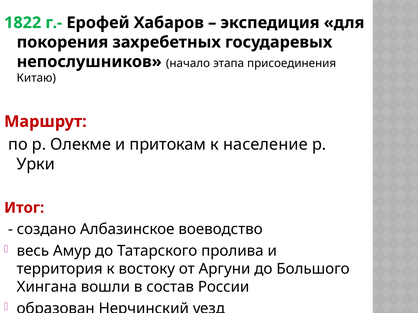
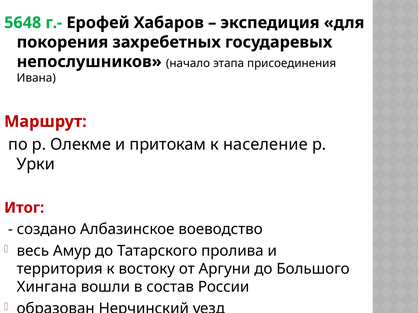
1822: 1822 -> 5648
Китаю: Китаю -> Ивана
